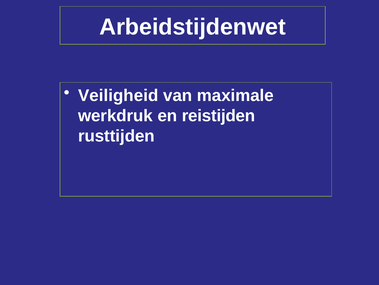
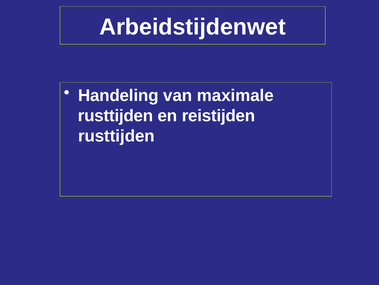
Veiligheid: Veiligheid -> Handeling
werkdruk at (115, 116): werkdruk -> rusttijden
